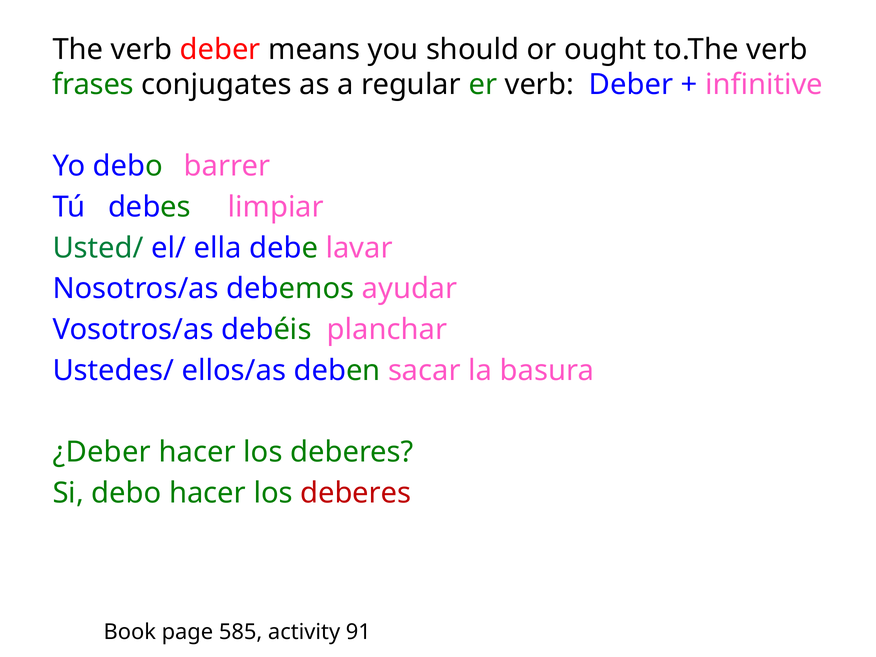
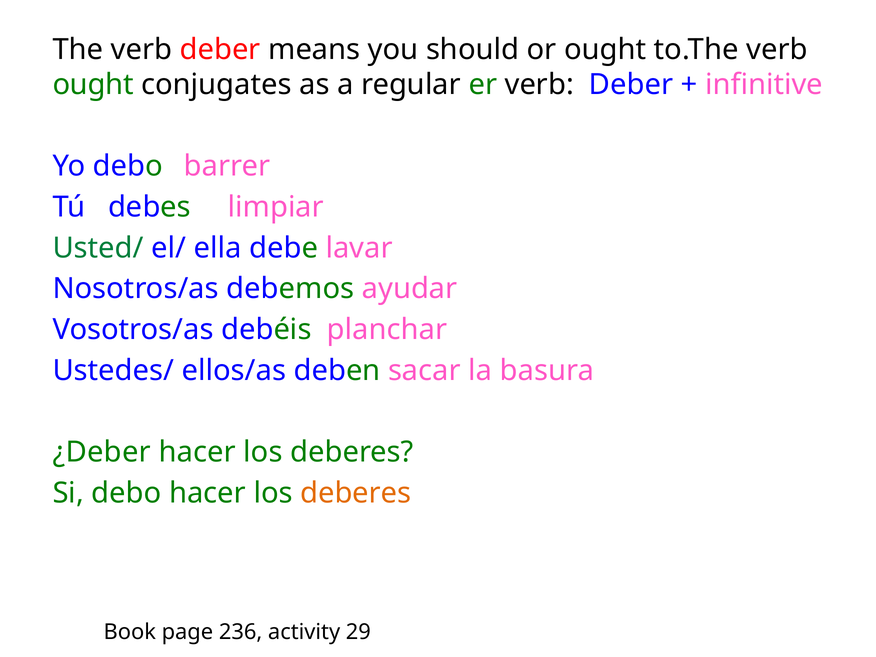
frases at (93, 85): frases -> ought
deberes at (356, 493) colour: red -> orange
585: 585 -> 236
91: 91 -> 29
